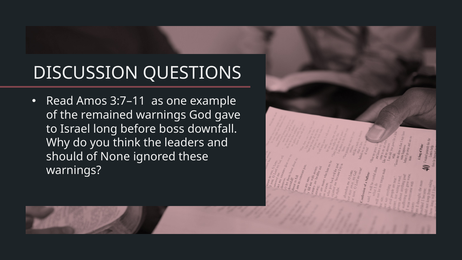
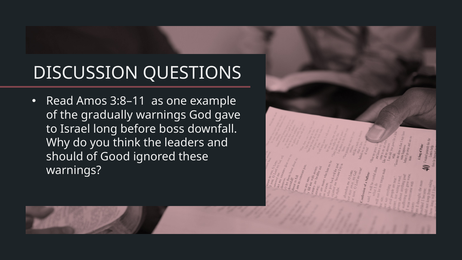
3:7–11: 3:7–11 -> 3:8–11
remained: remained -> gradually
None: None -> Good
